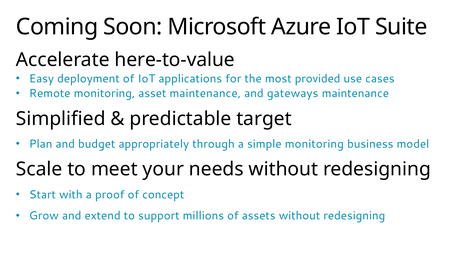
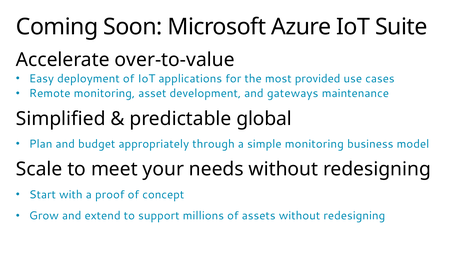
here-to-value: here-to-value -> over-to-value
asset maintenance: maintenance -> development
target: target -> global
